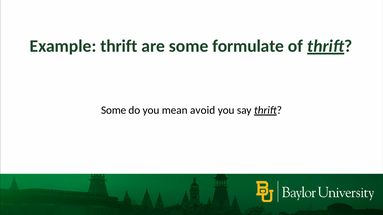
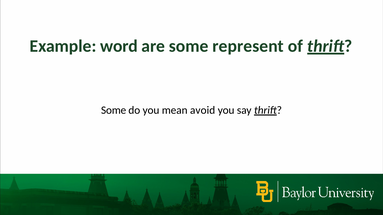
Example thrift: thrift -> word
formulate: formulate -> represent
